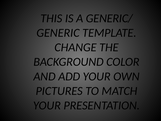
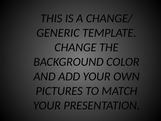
GENERIC/: GENERIC/ -> CHANGE/
